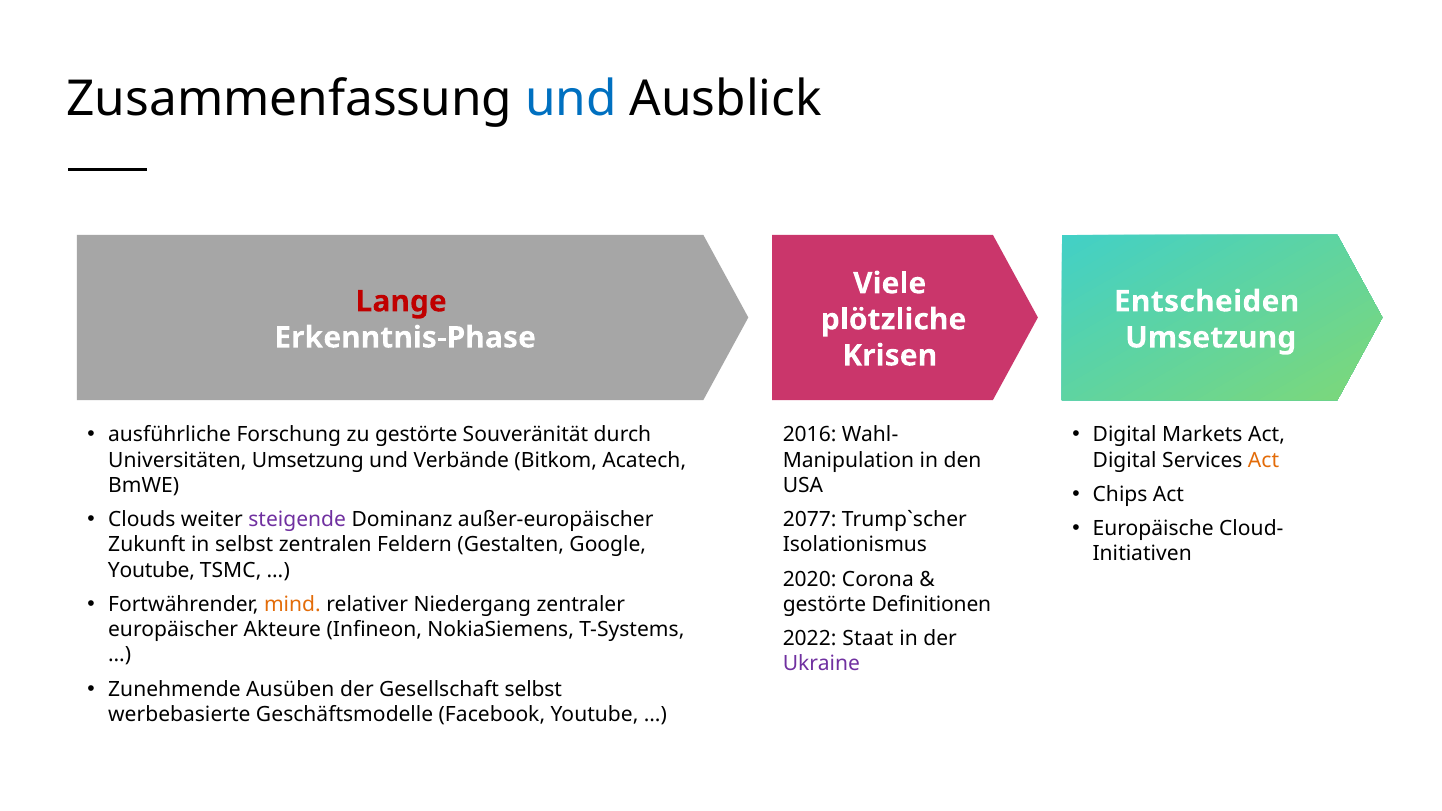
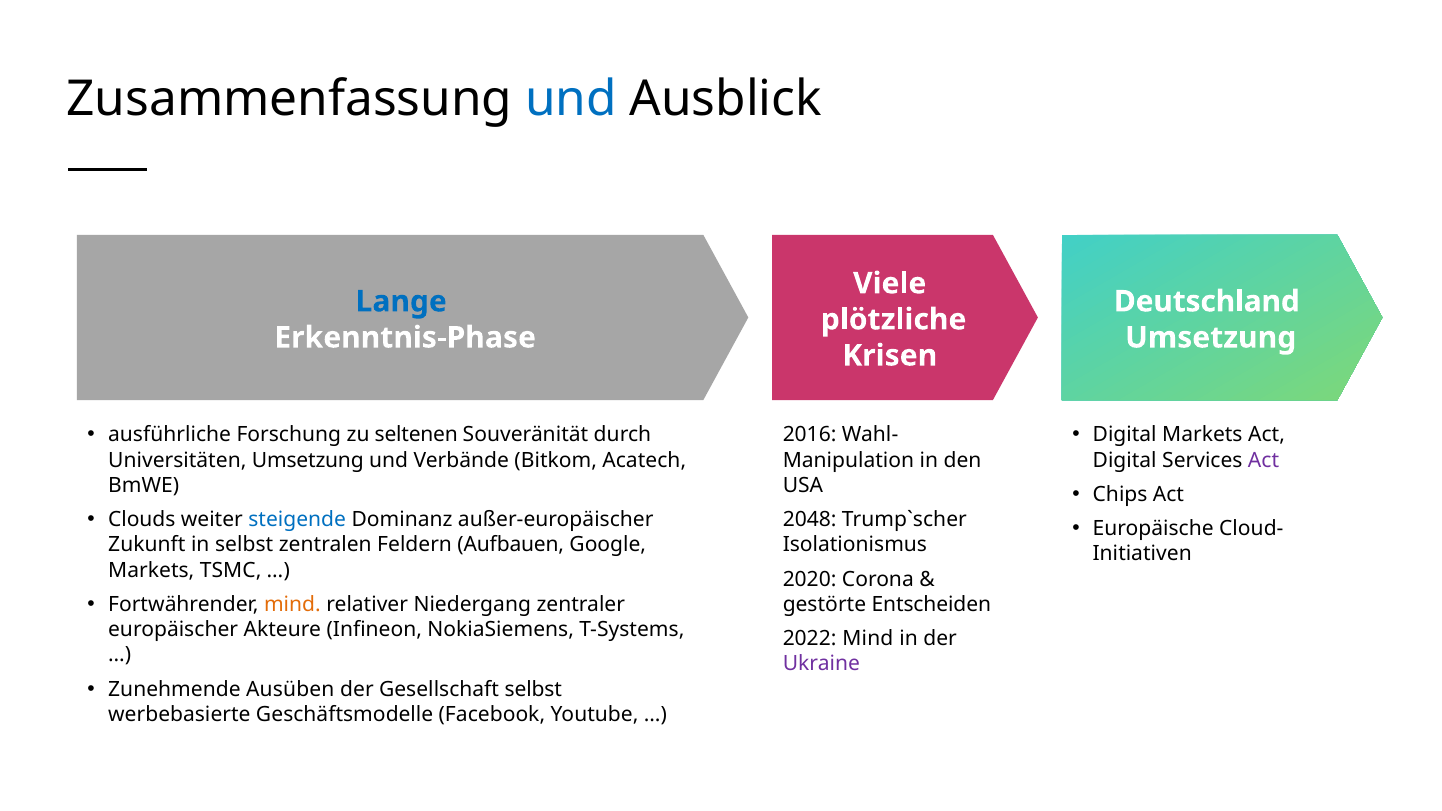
Lange colour: red -> blue
Entscheiden: Entscheiden -> Deutschland
zu gestörte: gestörte -> seltenen
Act at (1264, 460) colour: orange -> purple
steigende colour: purple -> blue
2077: 2077 -> 2048
Gestalten: Gestalten -> Aufbauen
Youtube at (151, 570): Youtube -> Markets
Definitionen: Definitionen -> Entscheiden
2022 Staat: Staat -> Mind
